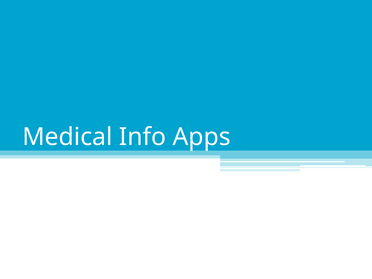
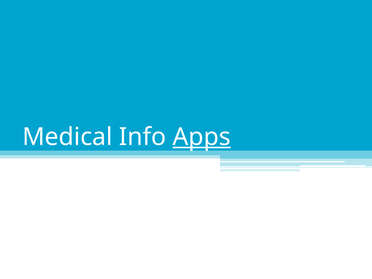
Apps underline: none -> present
